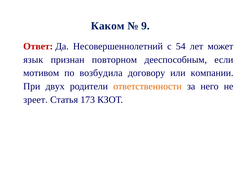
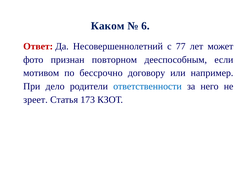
9: 9 -> 6
54: 54 -> 77
язык: язык -> фото
возбудила: возбудила -> бессрочно
компании: компании -> например
двух: двух -> дело
ответственности colour: orange -> blue
